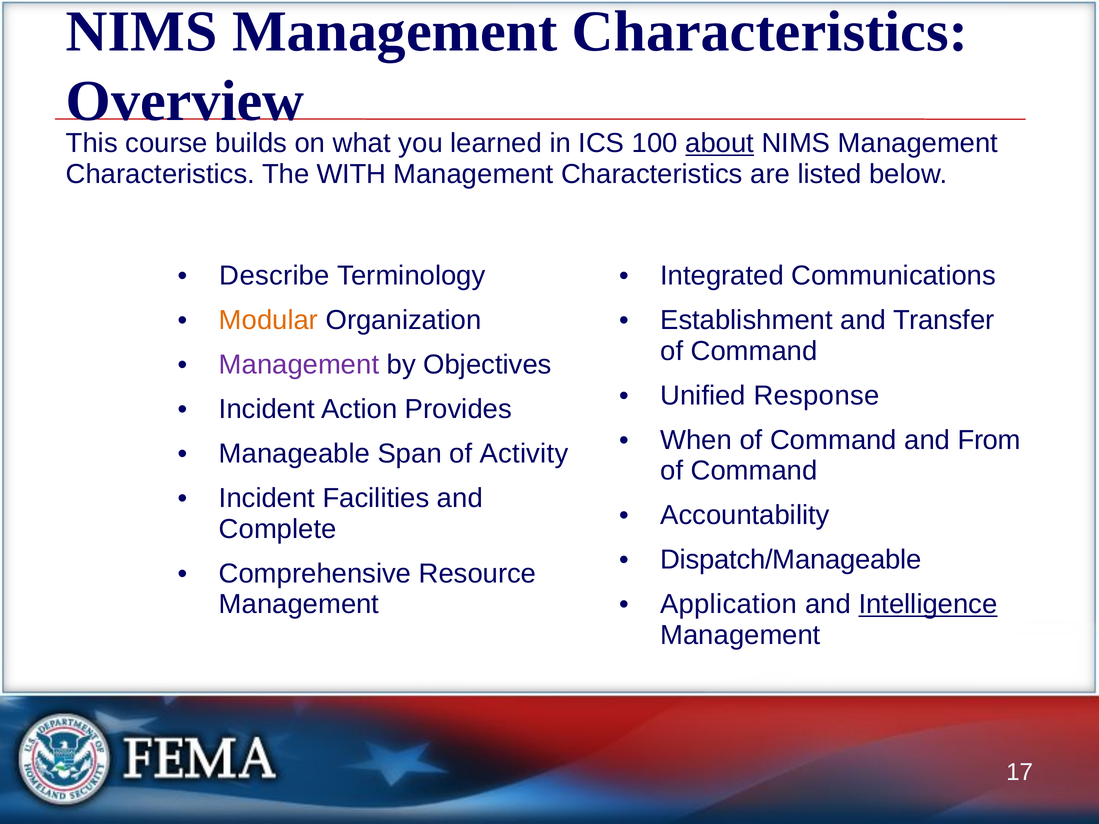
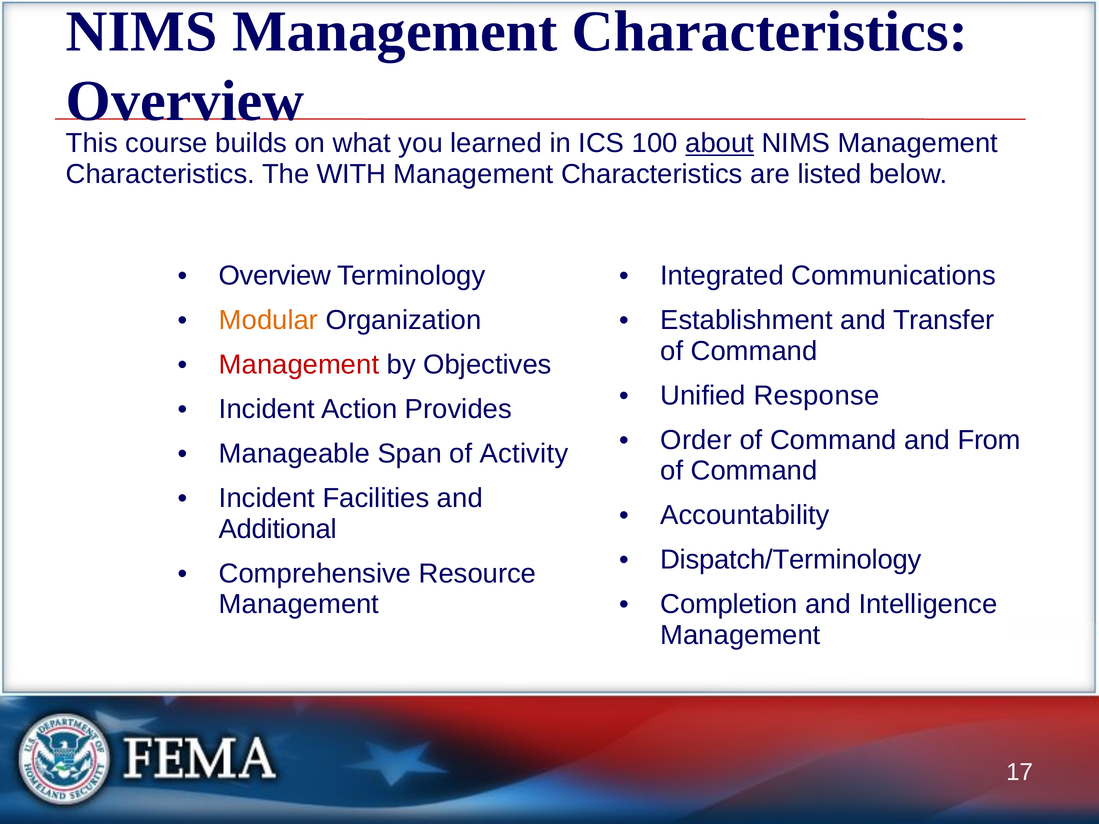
Describe at (275, 276): Describe -> Overview
Management at (299, 365) colour: purple -> red
When: When -> Order
Complete: Complete -> Additional
Dispatch/Manageable: Dispatch/Manageable -> Dispatch/Terminology
Application: Application -> Completion
Intelligence underline: present -> none
